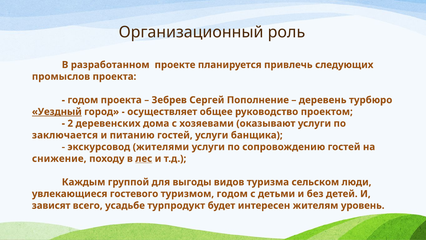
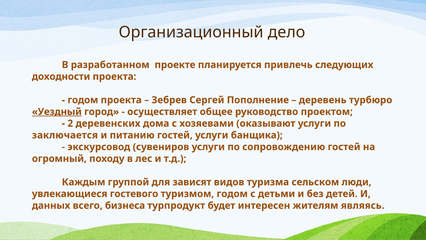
роль: роль -> дело
промыслов: промыслов -> доходности
жителями: жителями -> сувениров
снижение: снижение -> огромный
лес underline: present -> none
выгоды: выгоды -> зависят
зависят: зависят -> данных
усадьбе: усадьбе -> бизнеса
уровень: уровень -> являясь
